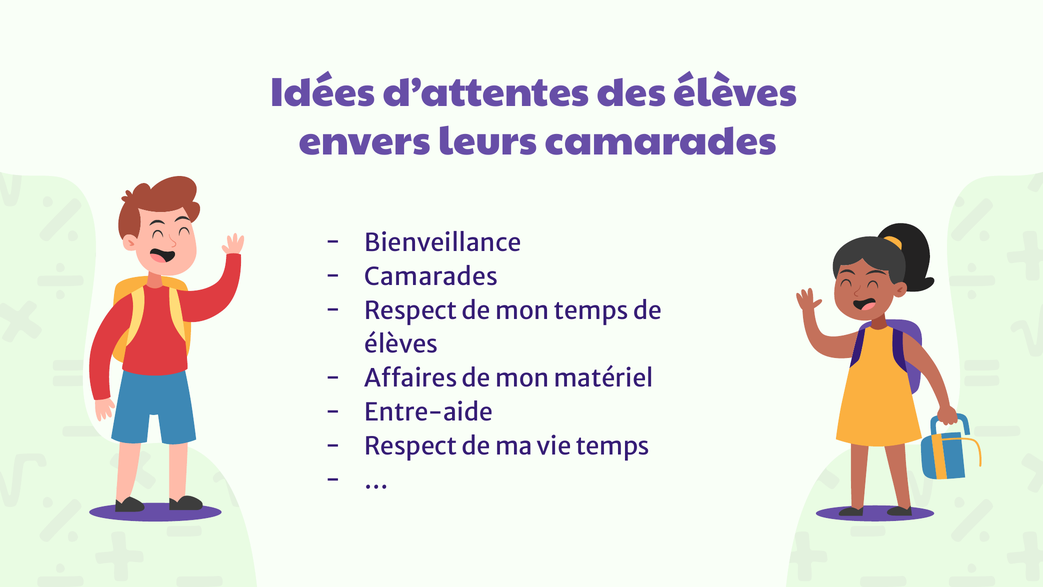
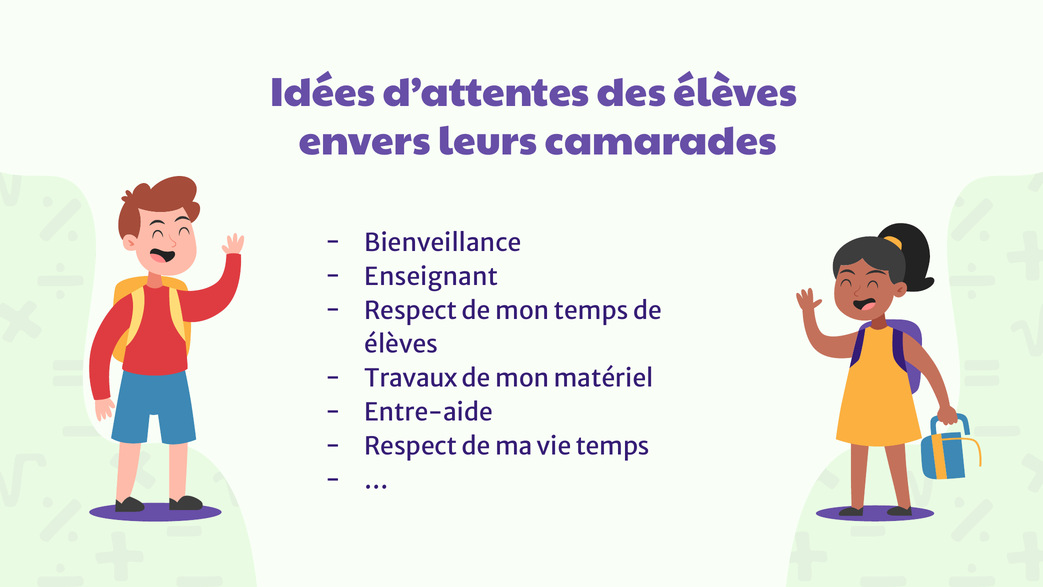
Camarades at (431, 277): Camarades -> Enseignant
Affaires: Affaires -> Travaux
